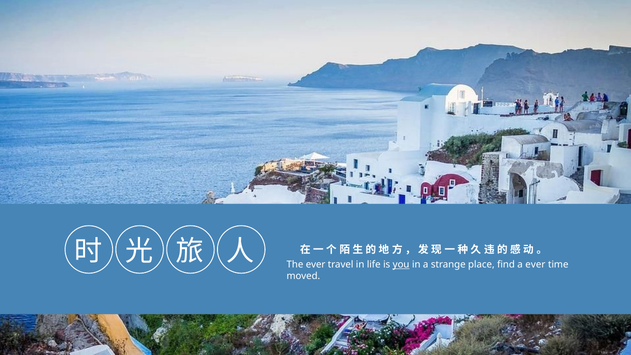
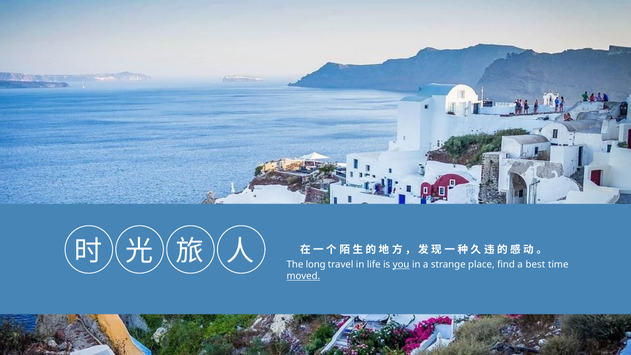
The ever: ever -> long
a ever: ever -> best
moved underline: none -> present
